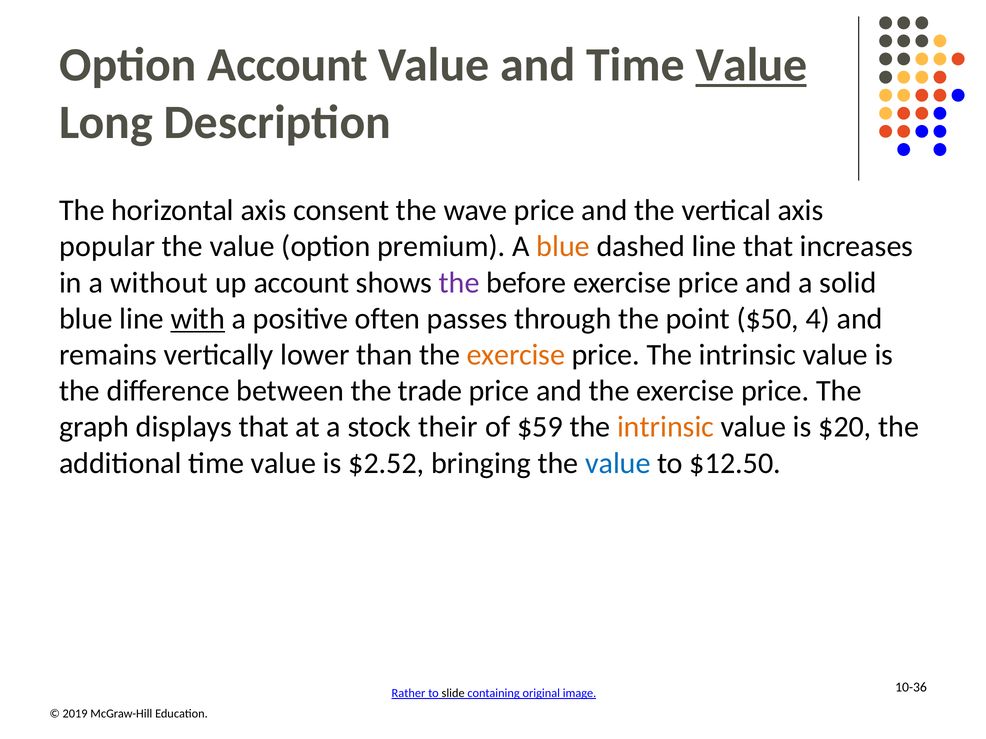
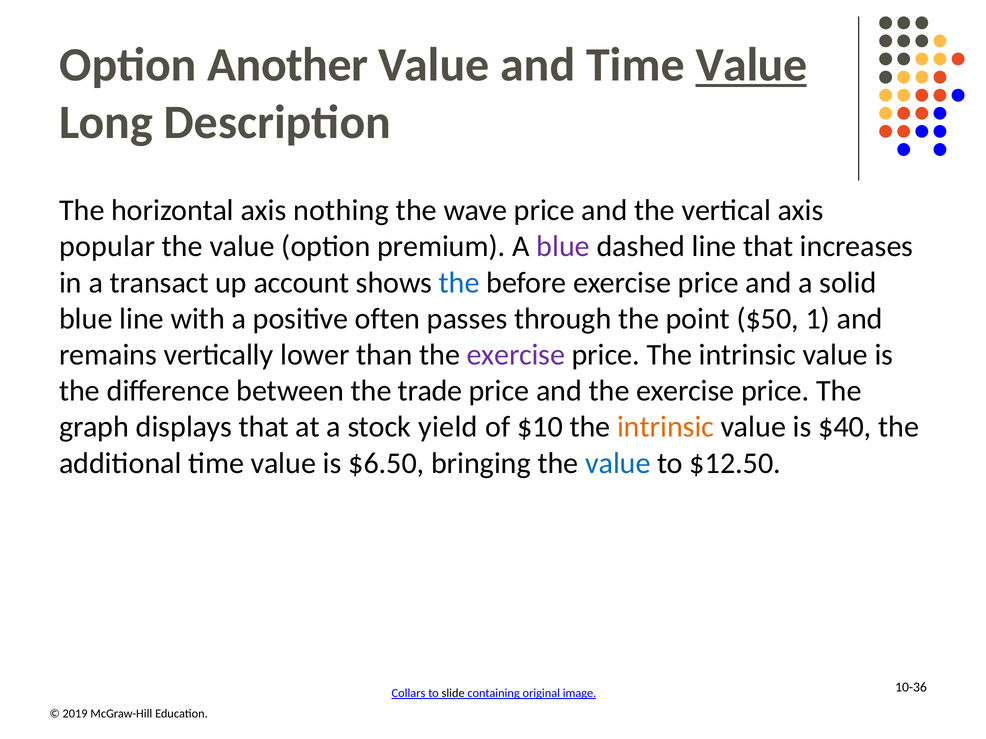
Option Account: Account -> Another
consent: consent -> nothing
blue at (563, 247) colour: orange -> purple
without: without -> transact
the at (459, 283) colour: purple -> blue
with underline: present -> none
4: 4 -> 1
exercise at (516, 355) colour: orange -> purple
their: their -> yield
$59: $59 -> $10
$20: $20 -> $40
$2.52: $2.52 -> $6.50
Rather: Rather -> Collars
